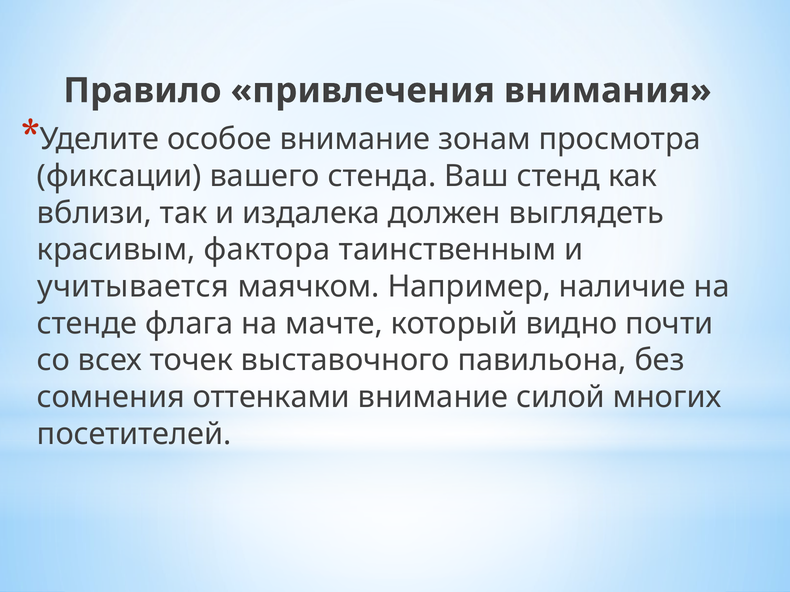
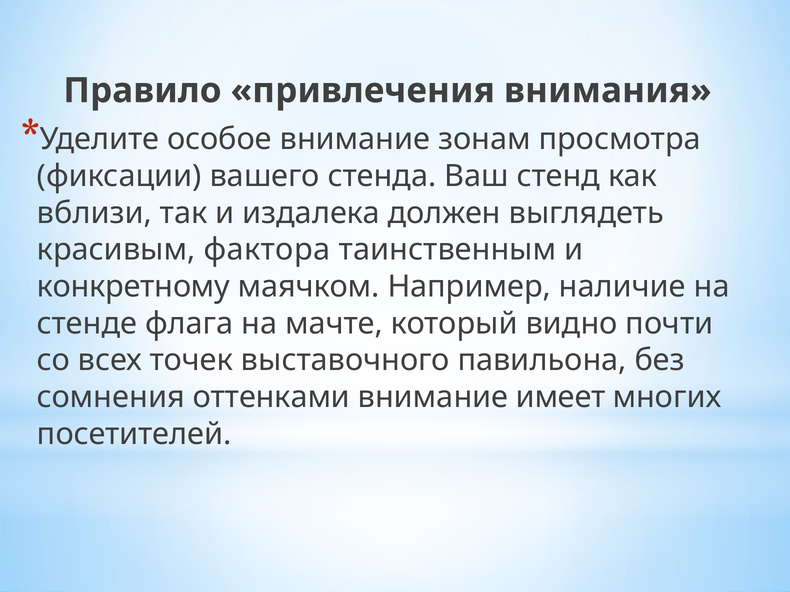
учитывается: учитывается -> конкретному
силой: силой -> имеет
